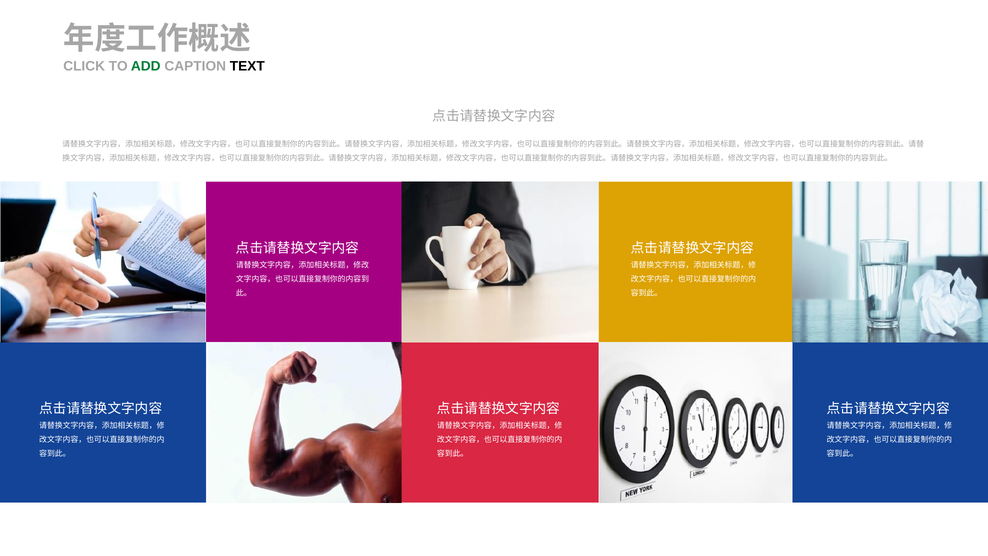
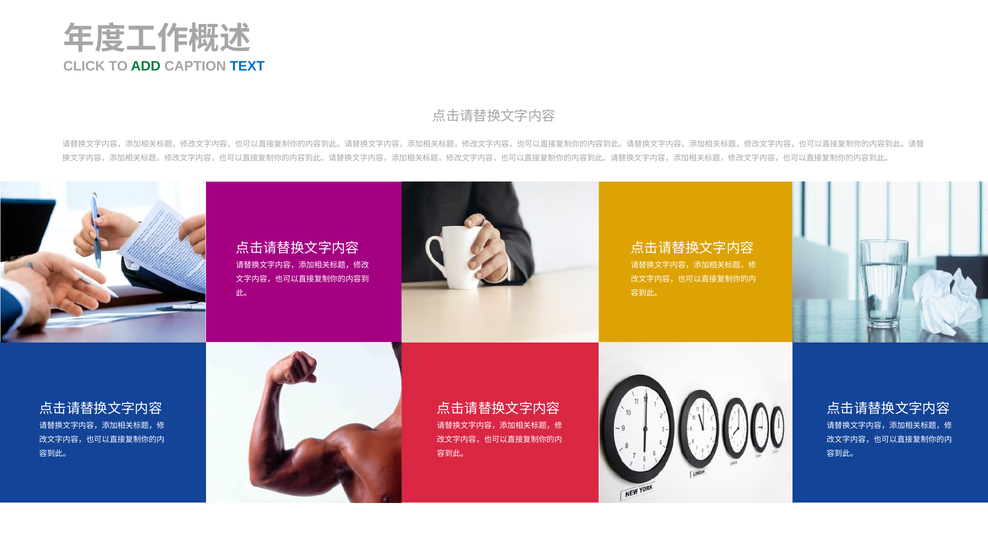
TEXT colour: black -> blue
